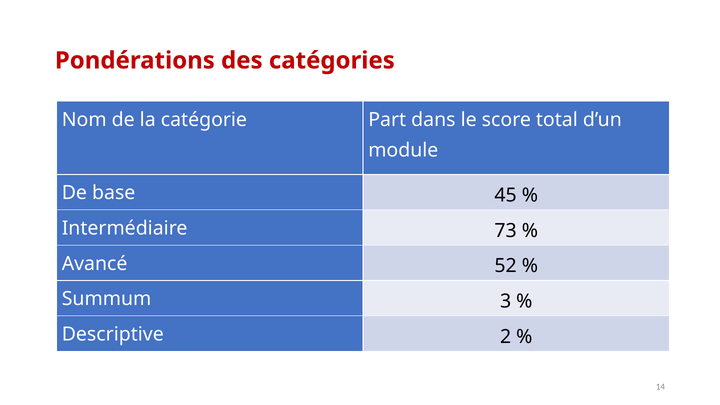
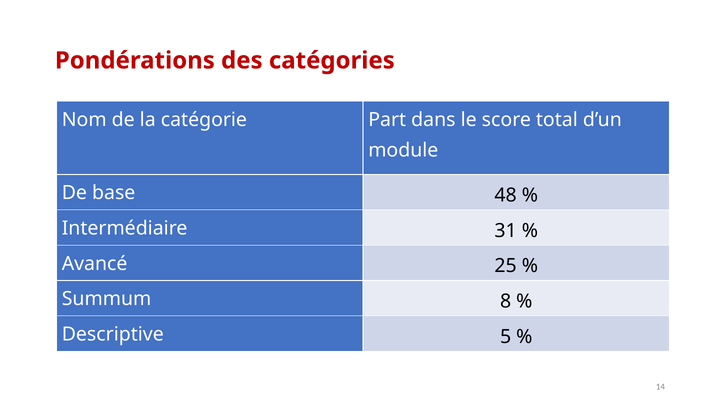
45: 45 -> 48
73: 73 -> 31
52: 52 -> 25
3: 3 -> 8
2: 2 -> 5
